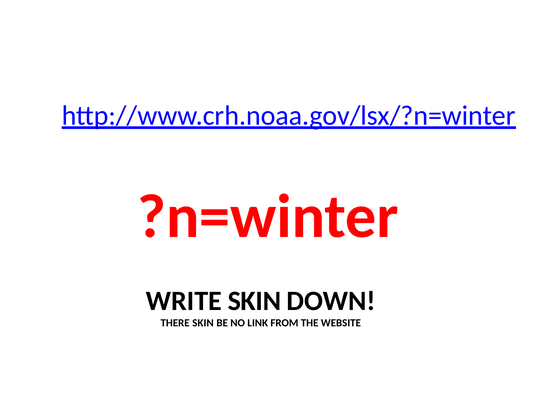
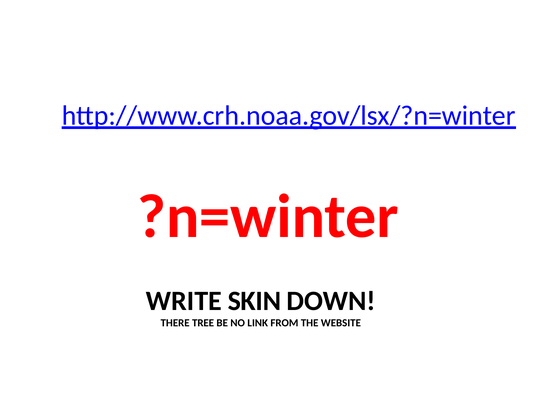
THERE SKIN: SKIN -> TREE
